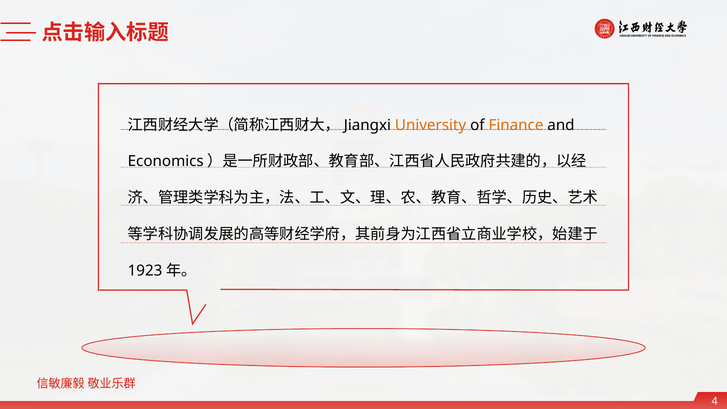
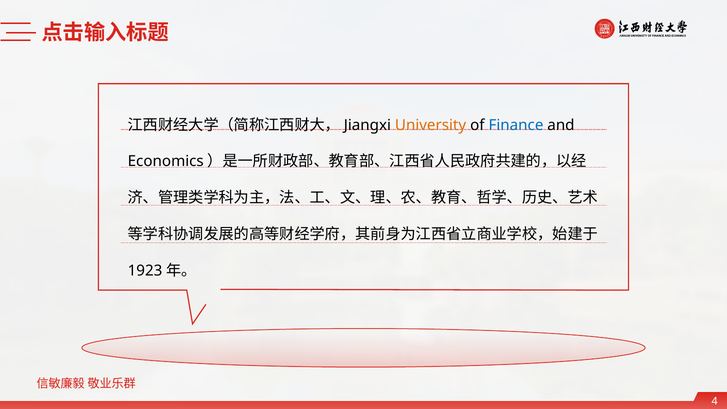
Finance colour: orange -> blue
